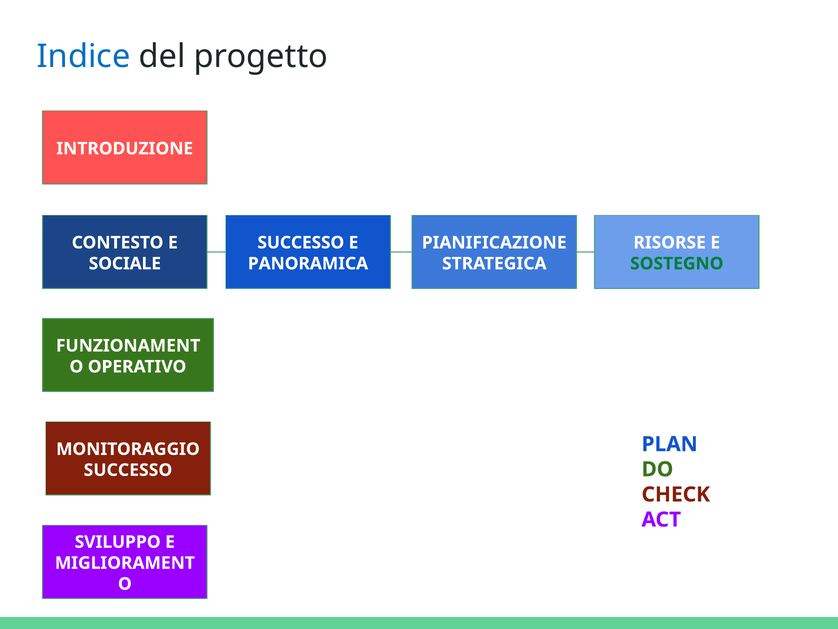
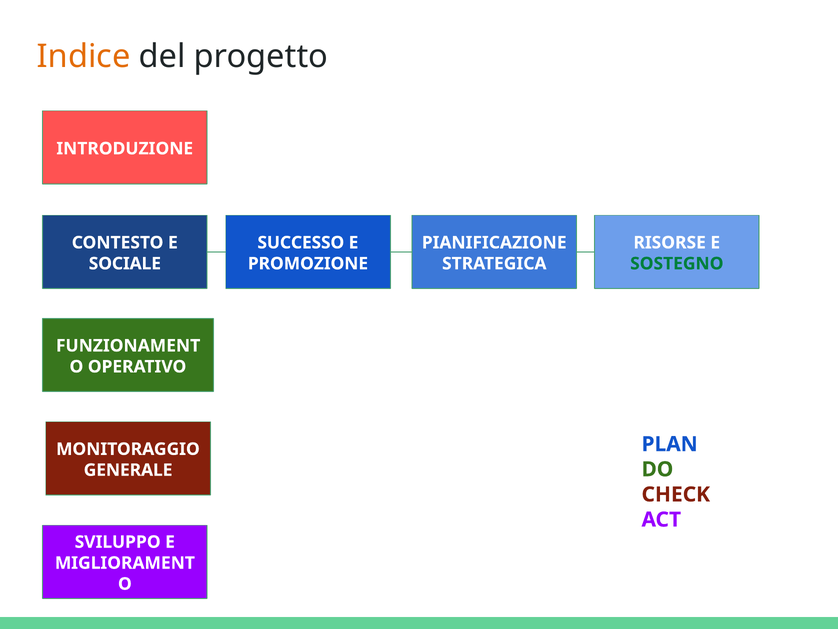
Indice colour: blue -> orange
PANORAMICA: PANORAMICA -> PROMOZIONE
SUCCESSO at (128, 470): SUCCESSO -> GENERALE
